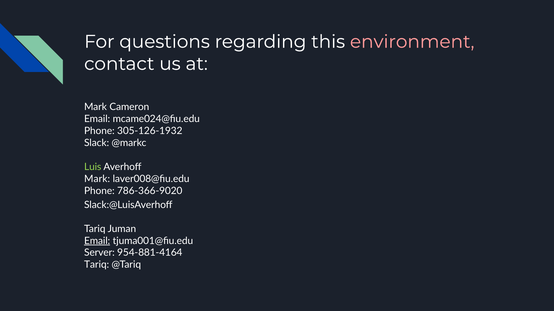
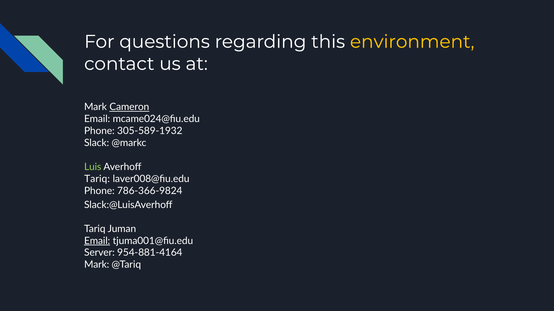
environment colour: pink -> yellow
Cameron underline: none -> present
305-126-1932: 305-126-1932 -> 305-589-1932
Mark at (97, 179): Mark -> Tariq
786-366-9020: 786-366-9020 -> 786-366-9824
Tariq at (97, 265): Tariq -> Mark
